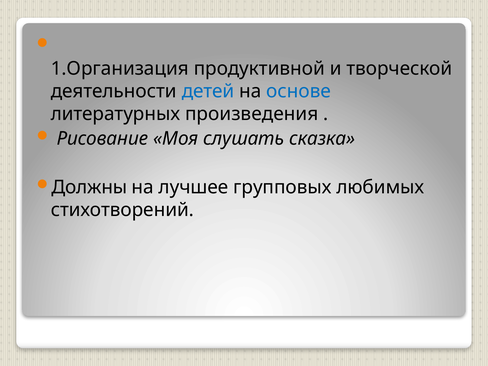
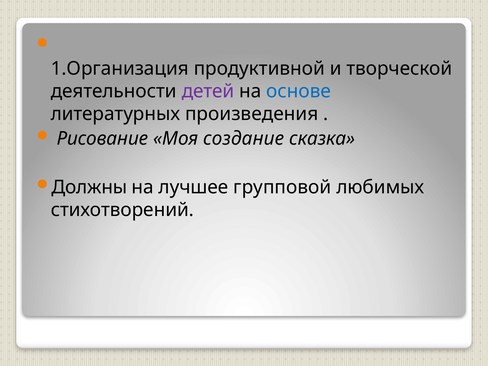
детей colour: blue -> purple
слушать: слушать -> создание
групповых: групповых -> групповой
